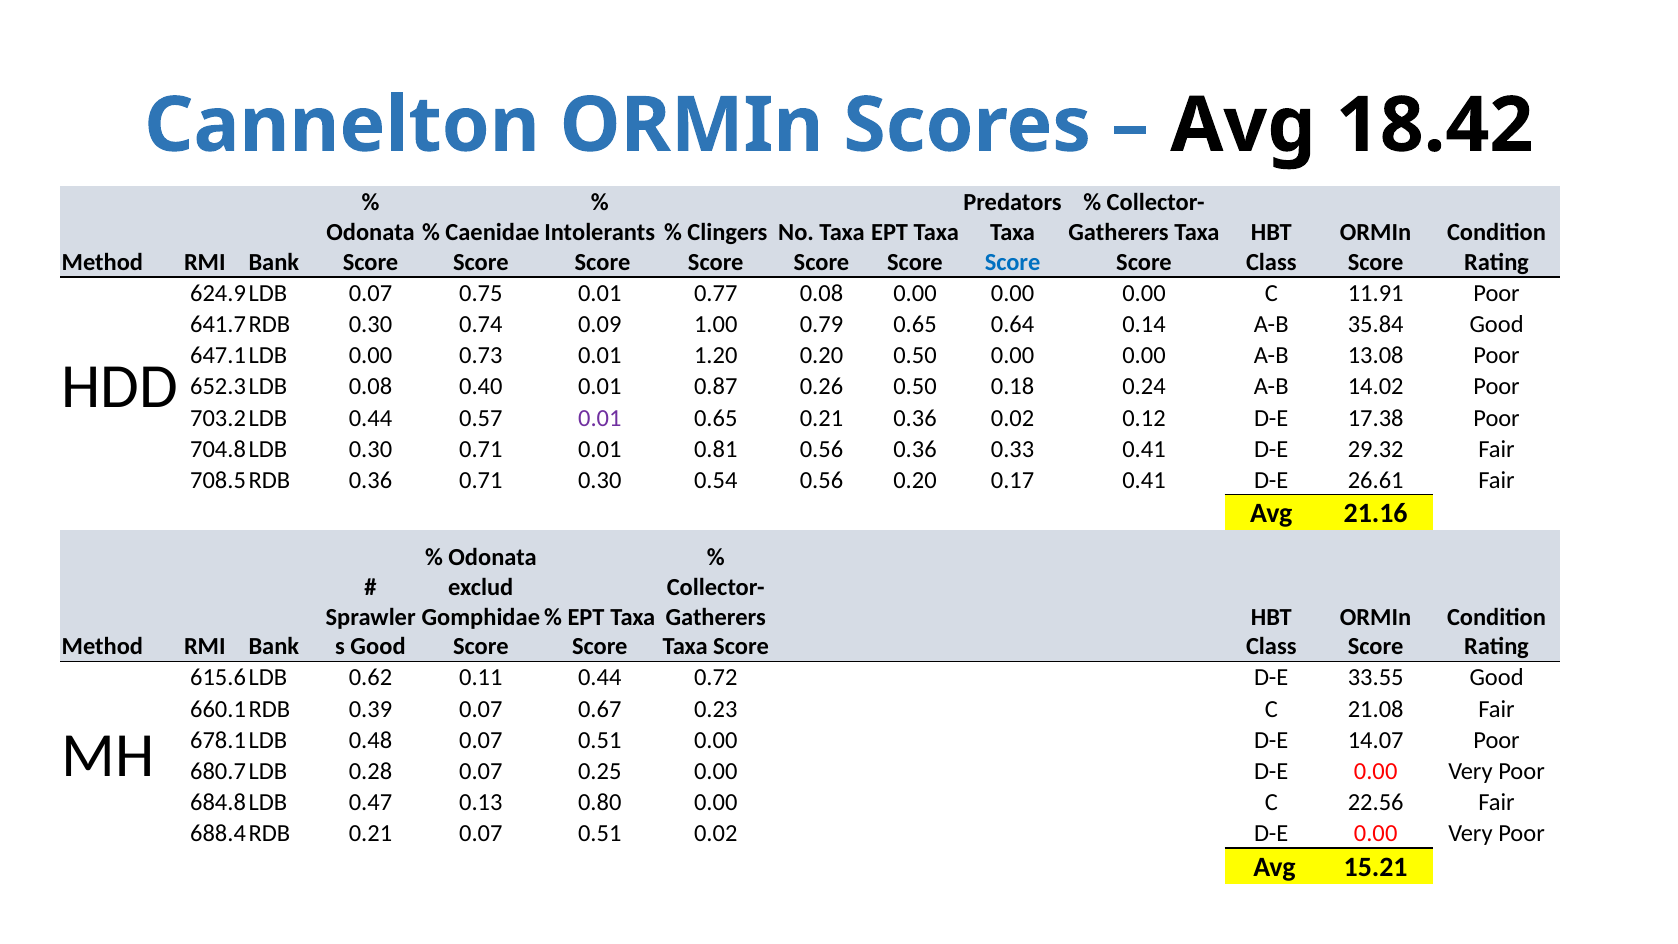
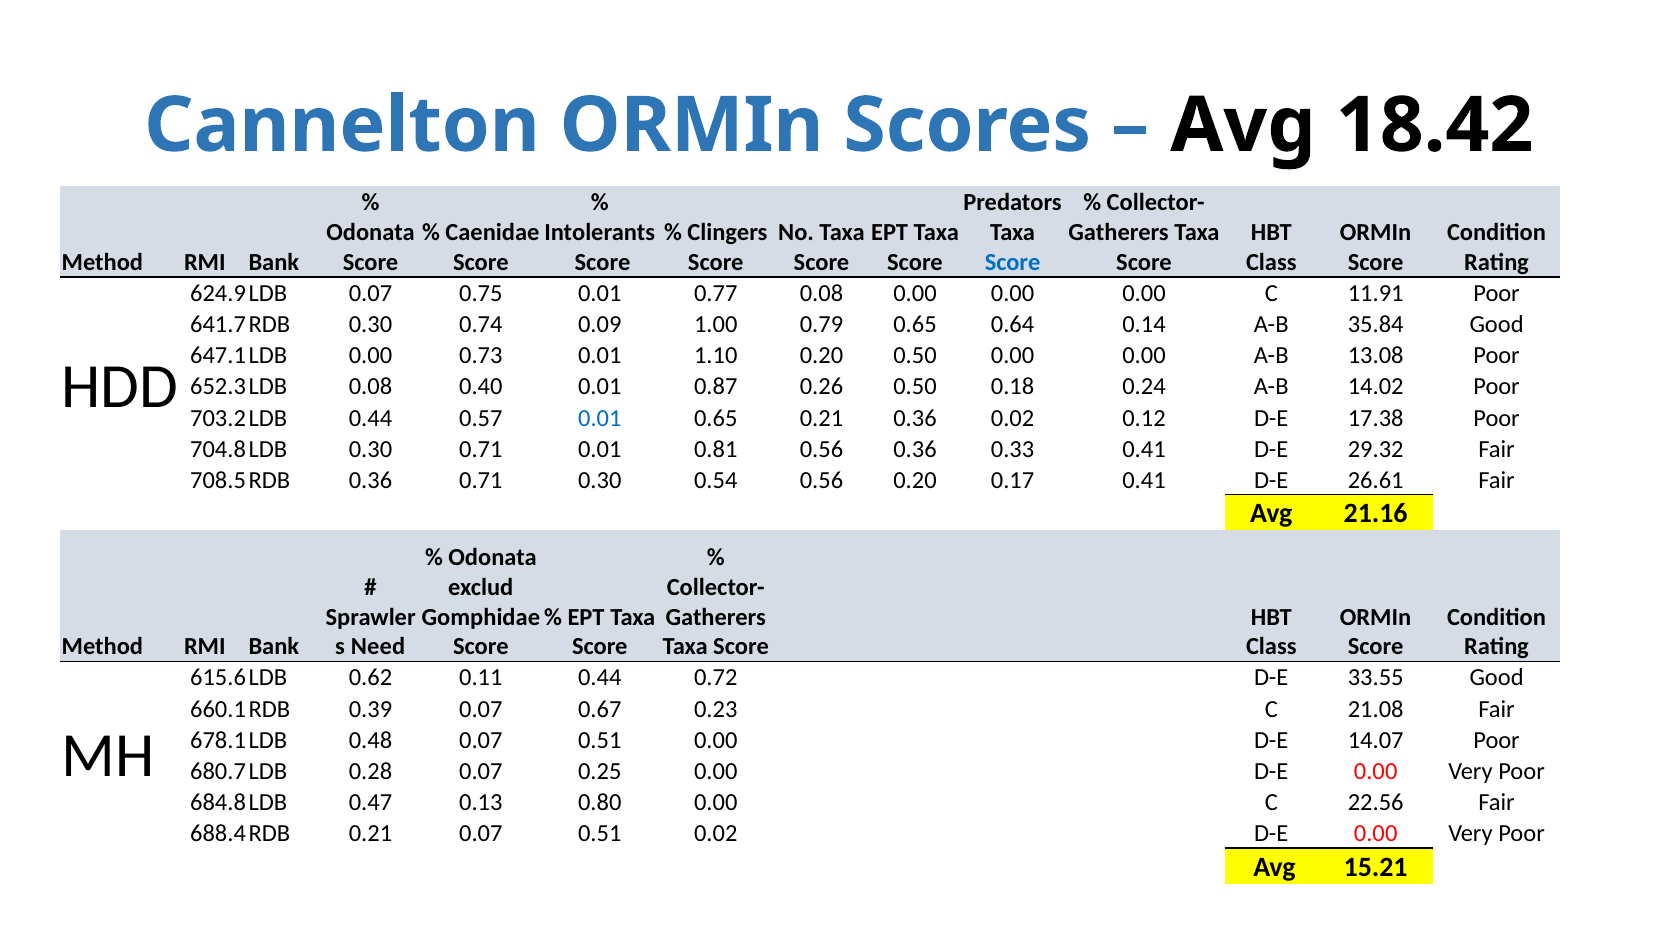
1.20: 1.20 -> 1.10
0.01 at (600, 418) colour: purple -> blue
Good at (378, 647): Good -> Need
